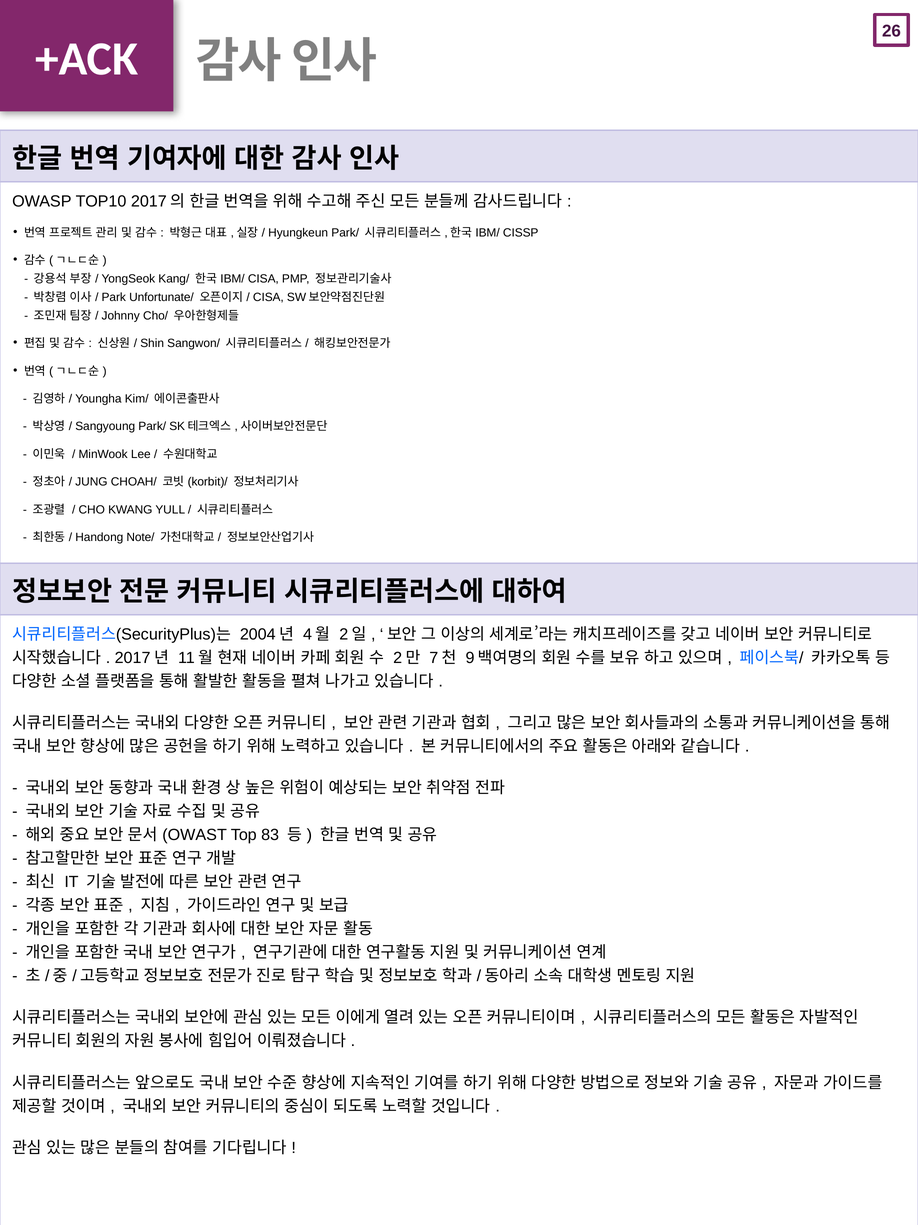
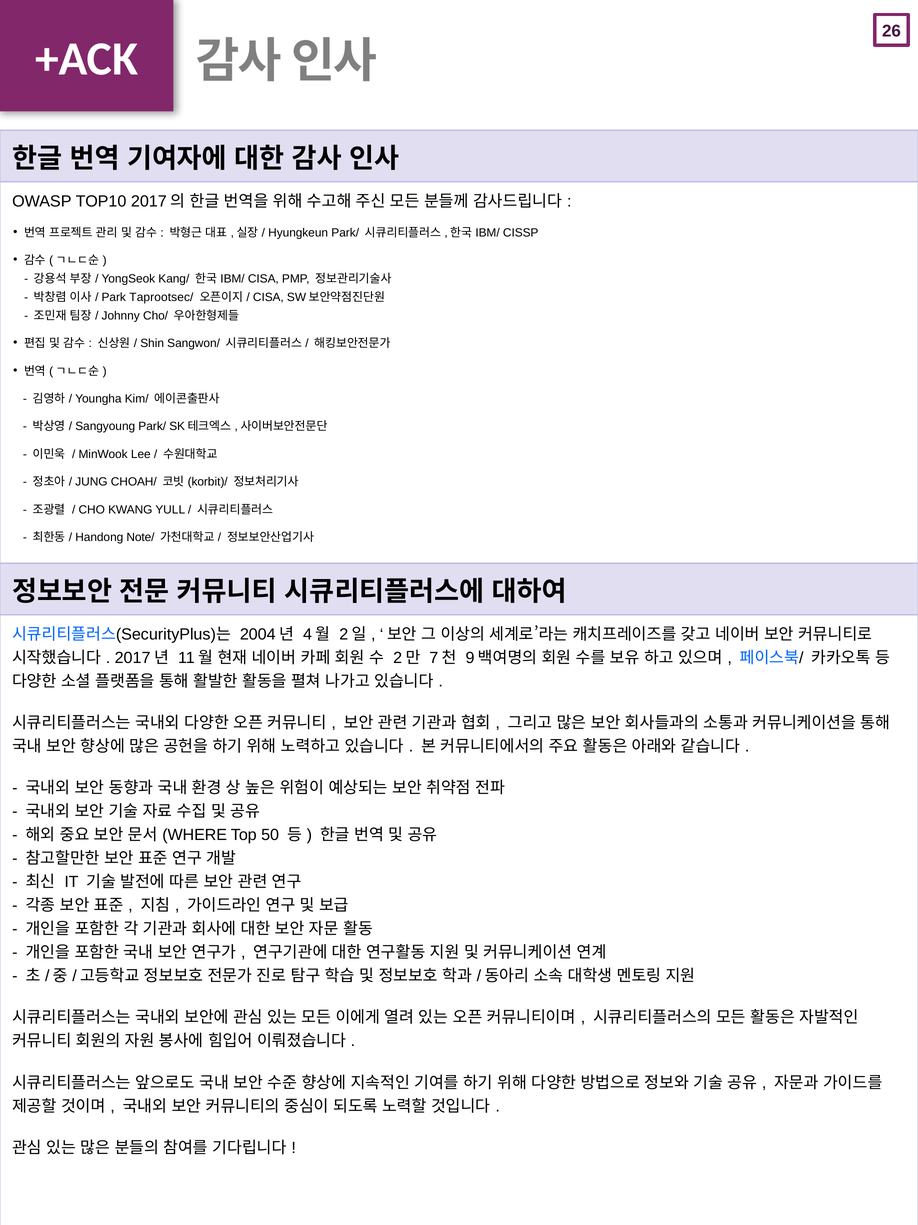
Unfortunate/: Unfortunate/ -> Taprootsec/
OWAST: OWAST -> WHERE
83: 83 -> 50
